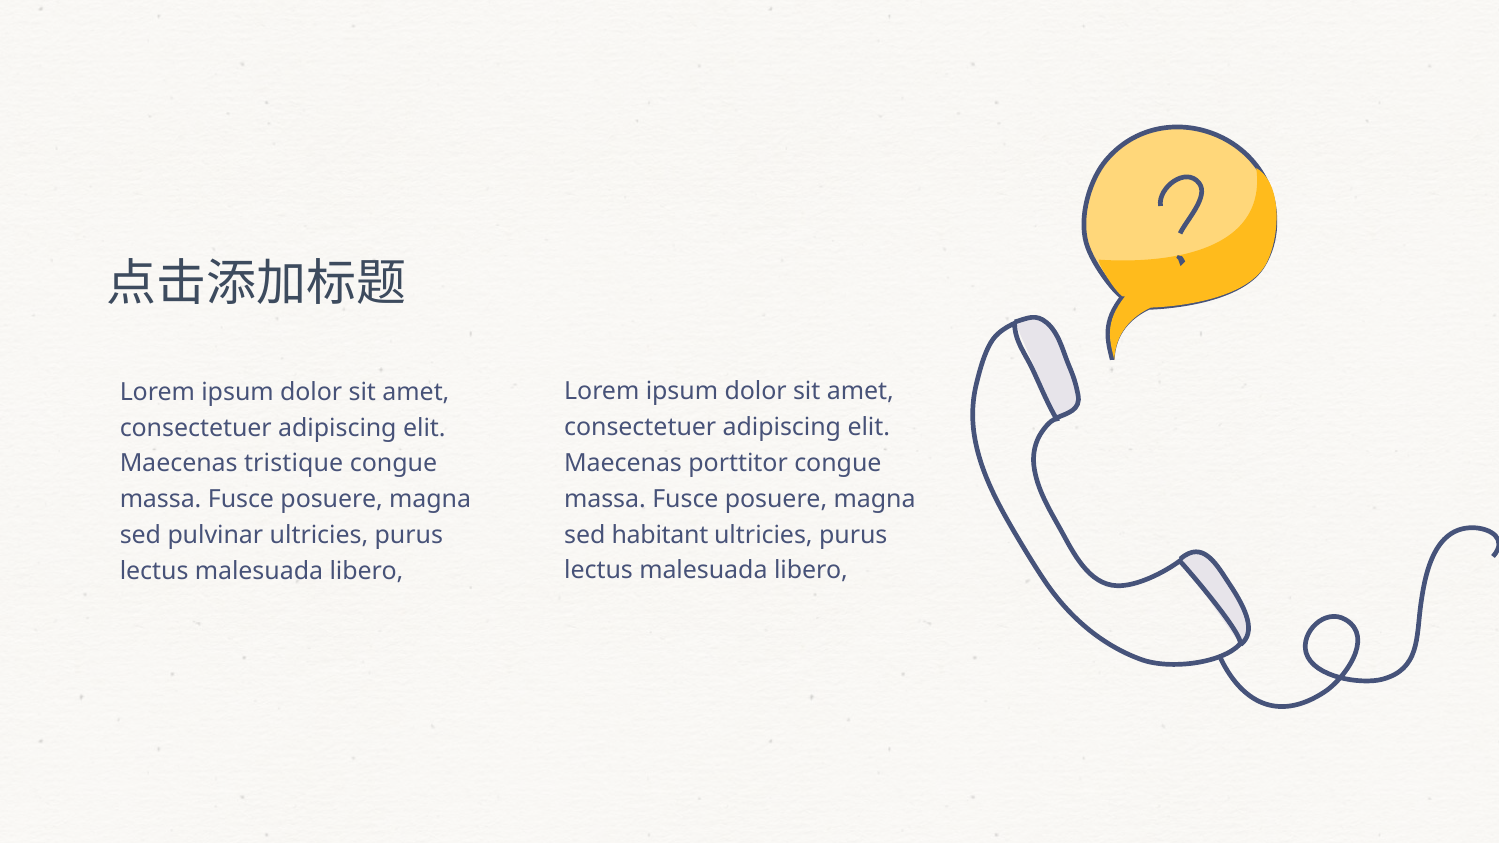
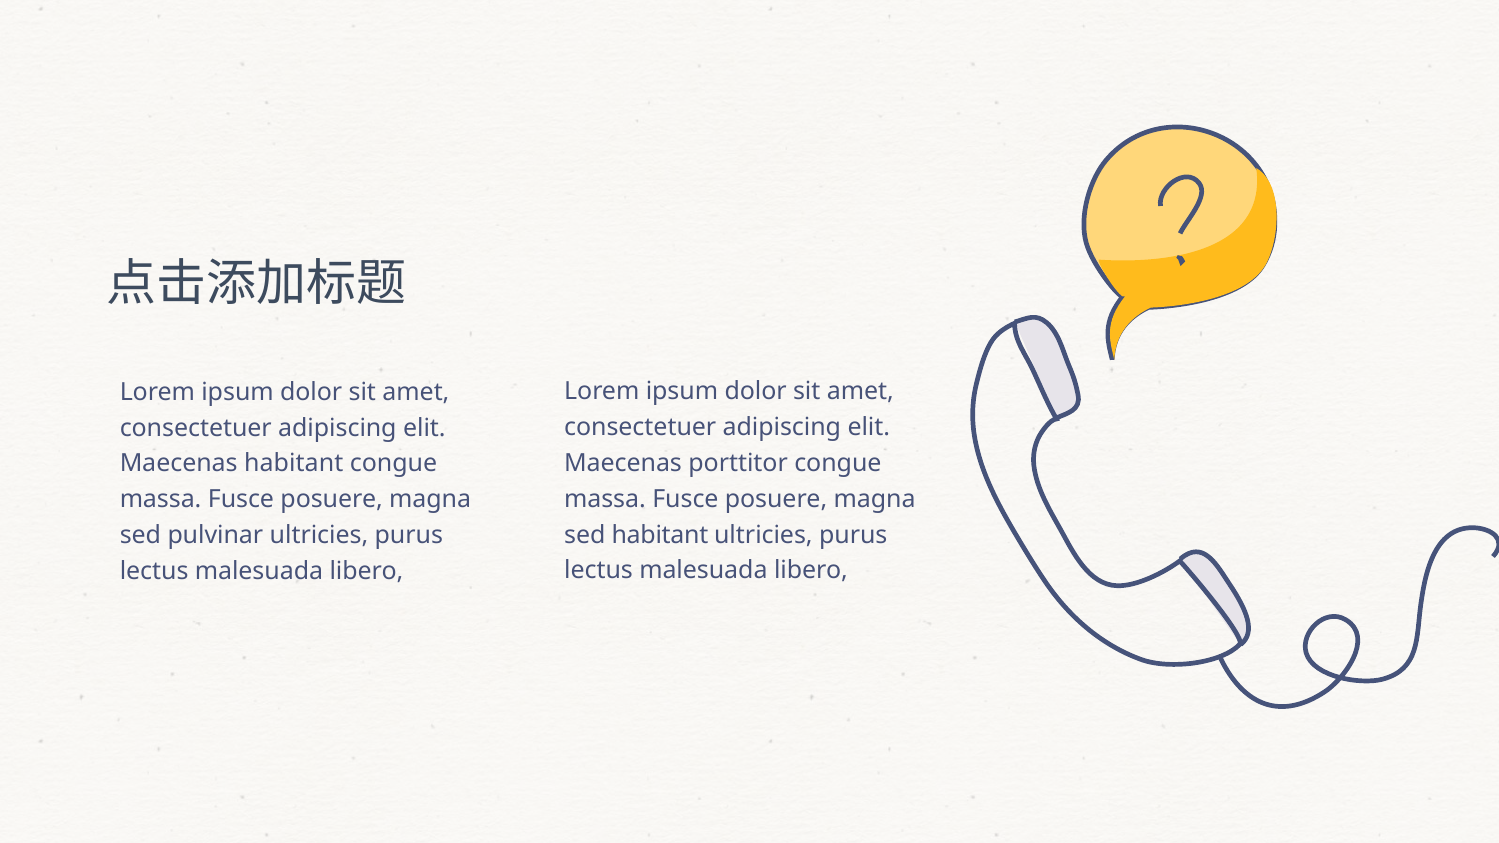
Maecenas tristique: tristique -> habitant
